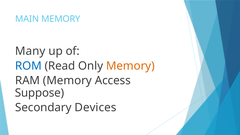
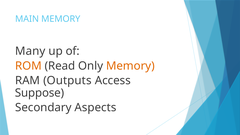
ROM colour: blue -> orange
RAM Memory: Memory -> Outputs
Devices: Devices -> Aspects
